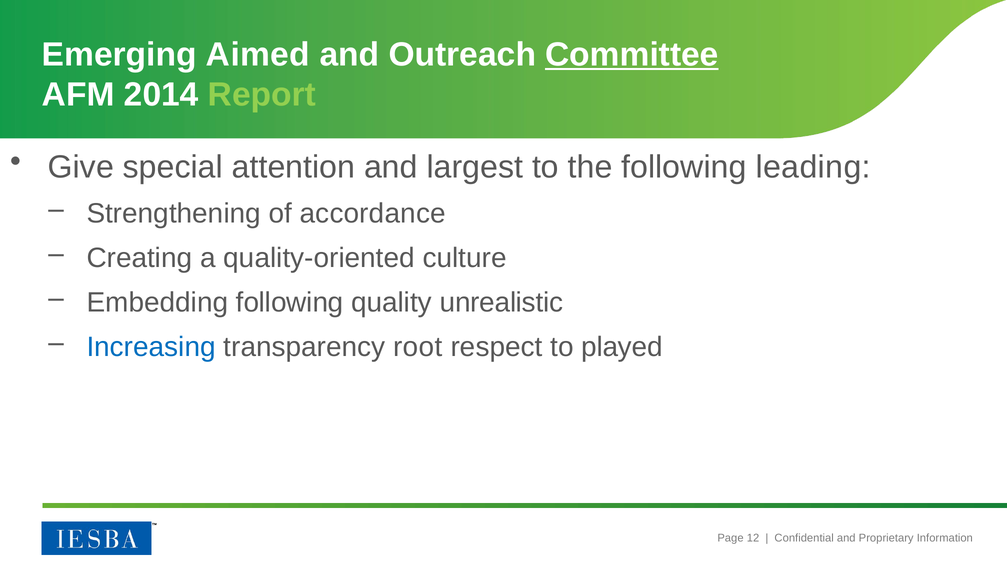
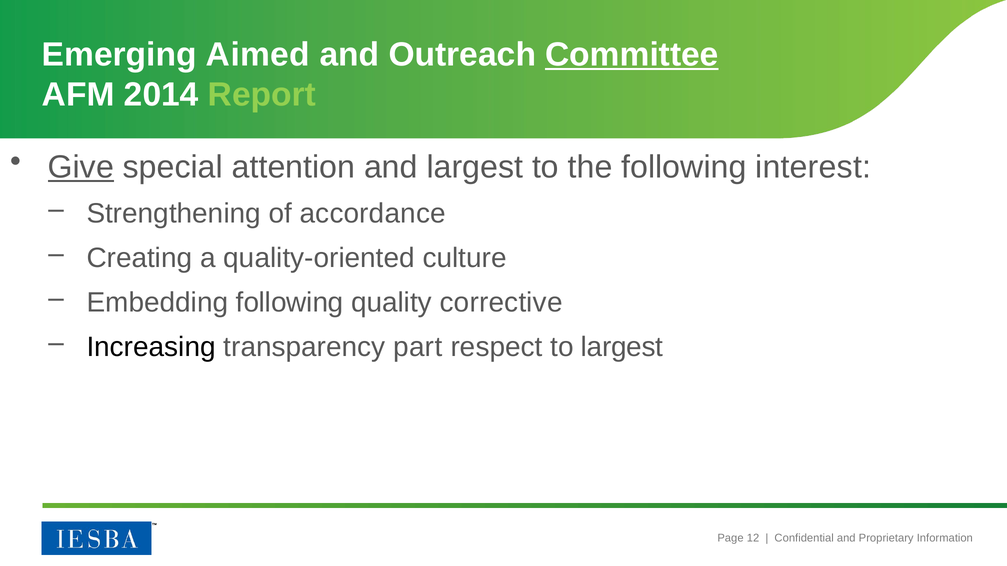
Give underline: none -> present
leading: leading -> interest
unrealistic: unrealistic -> corrective
Increasing colour: blue -> black
root: root -> part
to played: played -> largest
